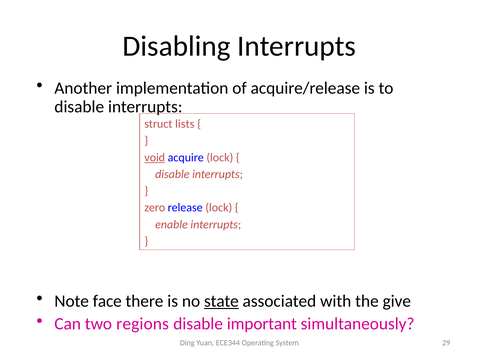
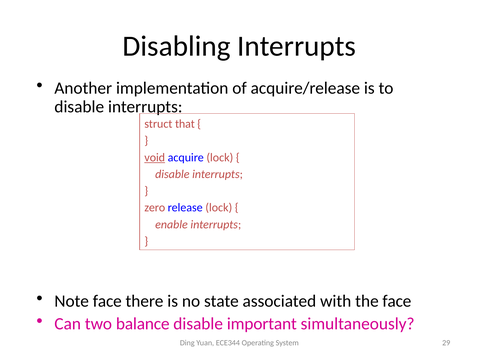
lists: lists -> that
state underline: present -> none
the give: give -> face
regions: regions -> balance
